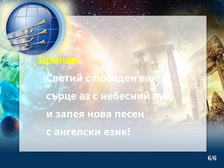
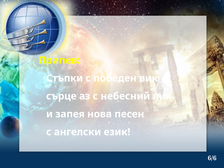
Светий: Светий -> Стъпки
